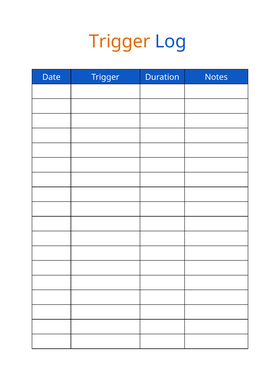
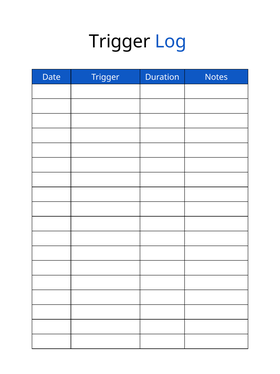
Trigger at (120, 41) colour: orange -> black
